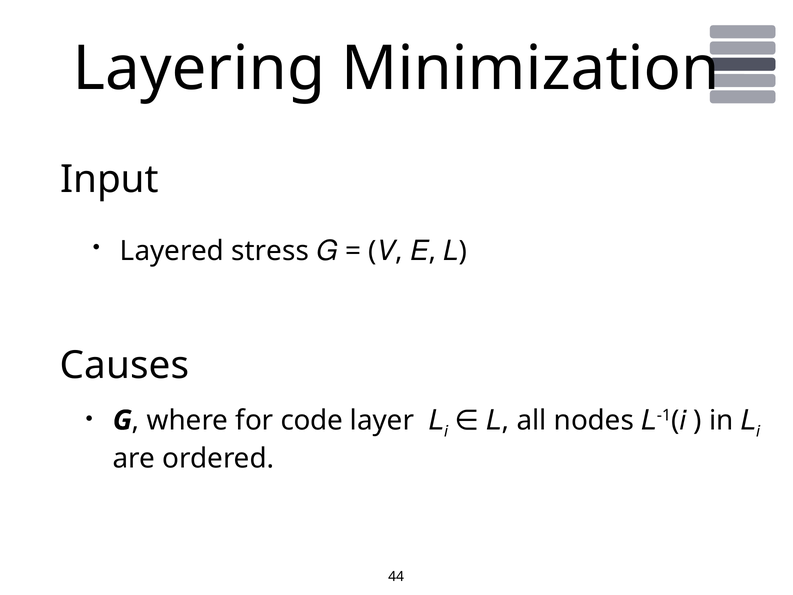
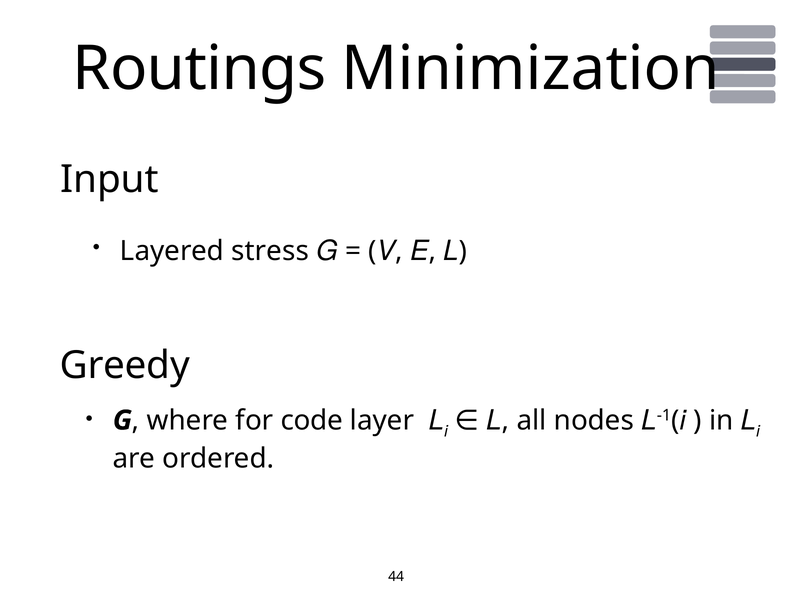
Layering: Layering -> Routings
Causes: Causes -> Greedy
